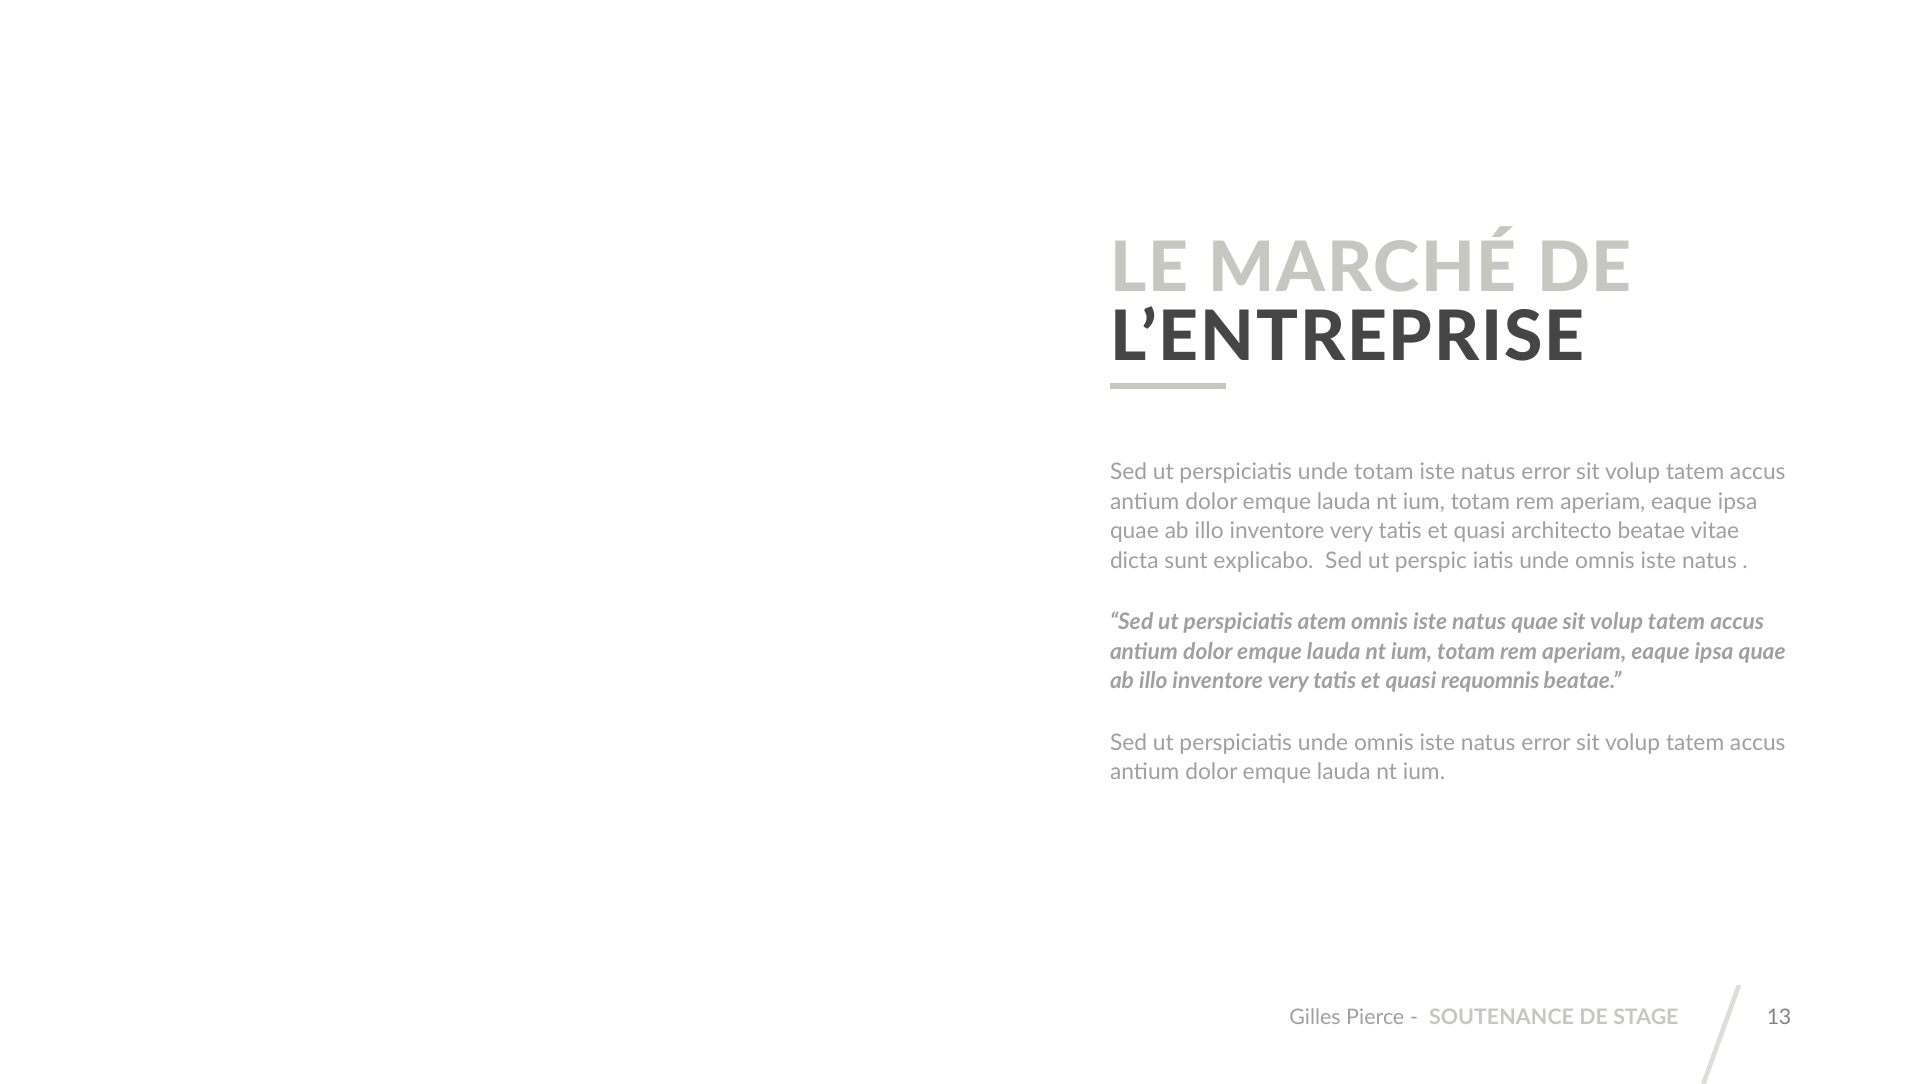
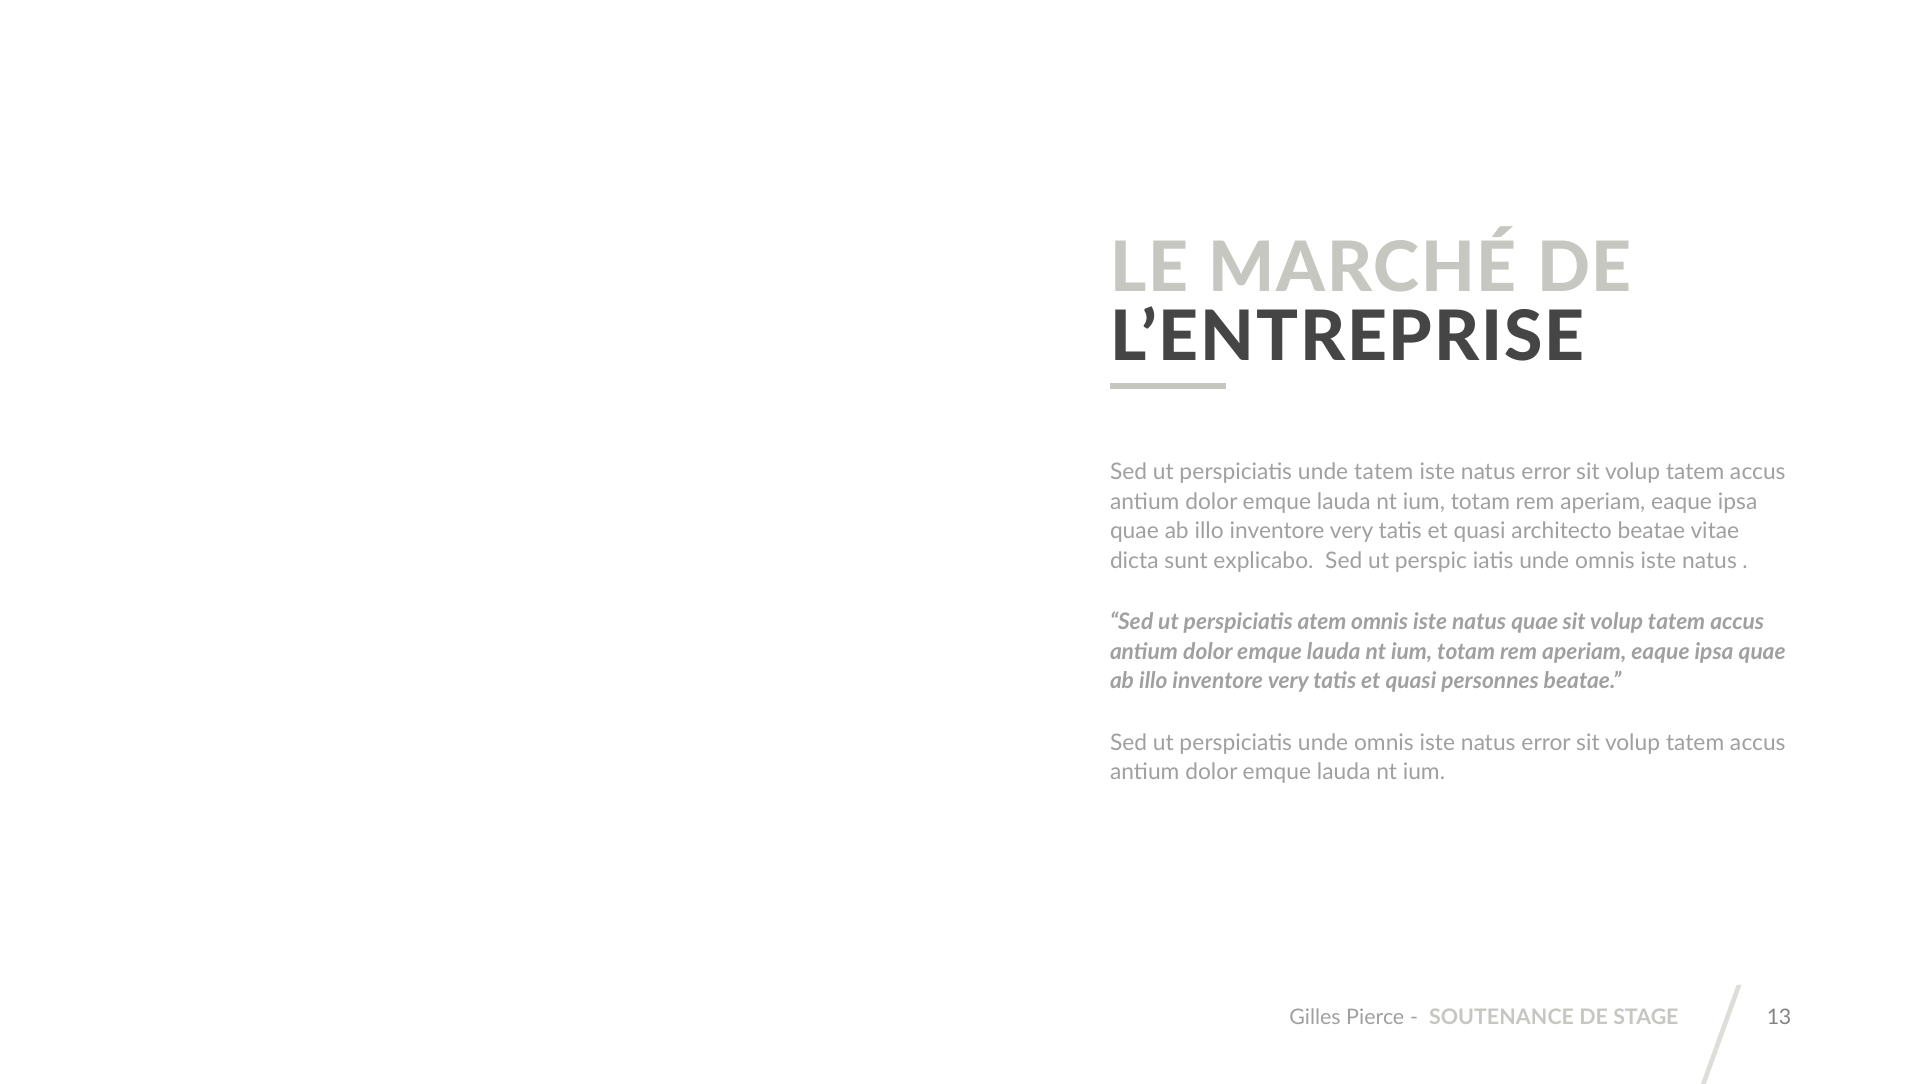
unde totam: totam -> tatem
requomnis: requomnis -> personnes
